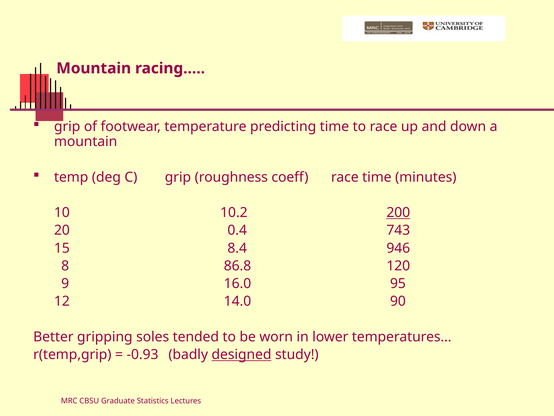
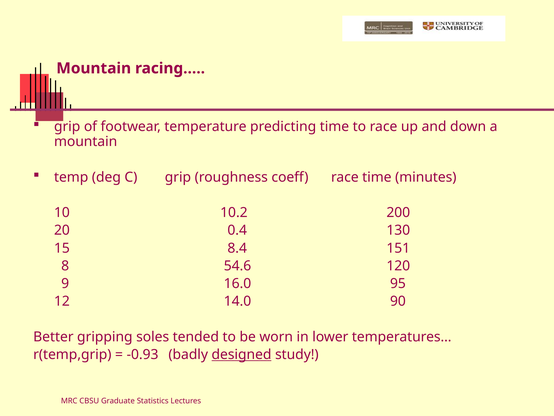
200 underline: present -> none
743: 743 -> 130
946: 946 -> 151
86.8: 86.8 -> 54.6
